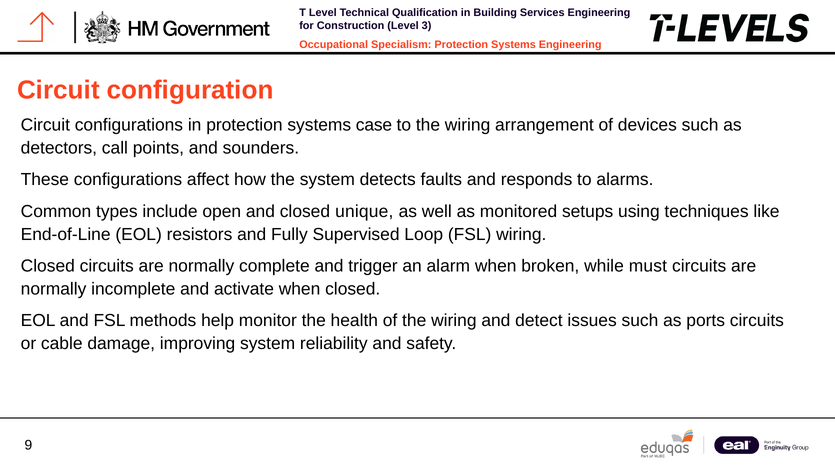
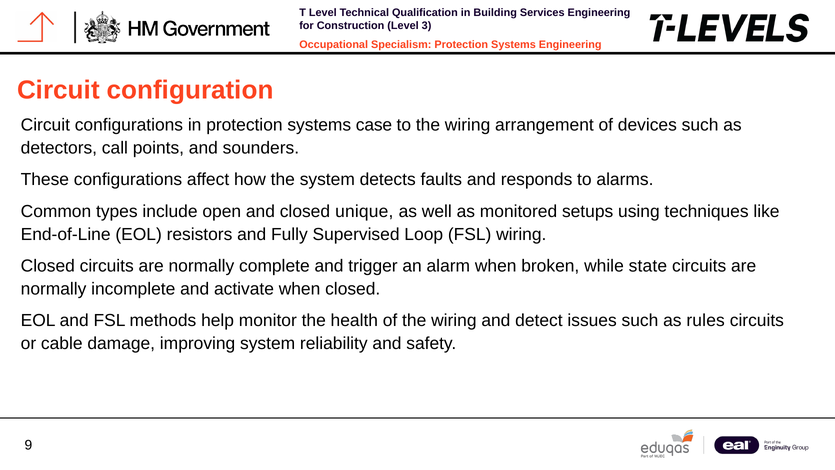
must: must -> state
ports: ports -> rules
